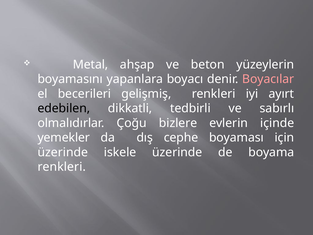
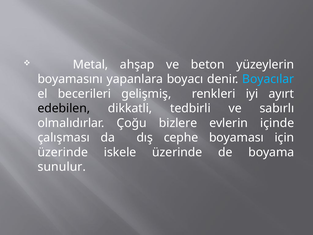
Boyacılar colour: pink -> light blue
yemekler: yemekler -> çalışması
renkleri at (62, 167): renkleri -> sunulur
